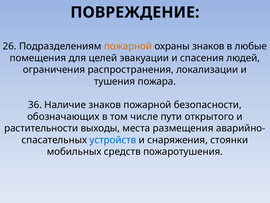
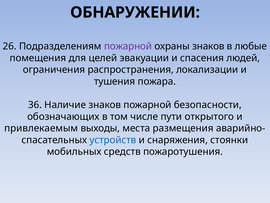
ПОВРЕЖДЕНИЕ: ПОВРЕЖДЕНИЕ -> ОБНАРУЖЕНИИ
пожарной at (128, 46) colour: orange -> purple
растительности: растительности -> привлекаемым
